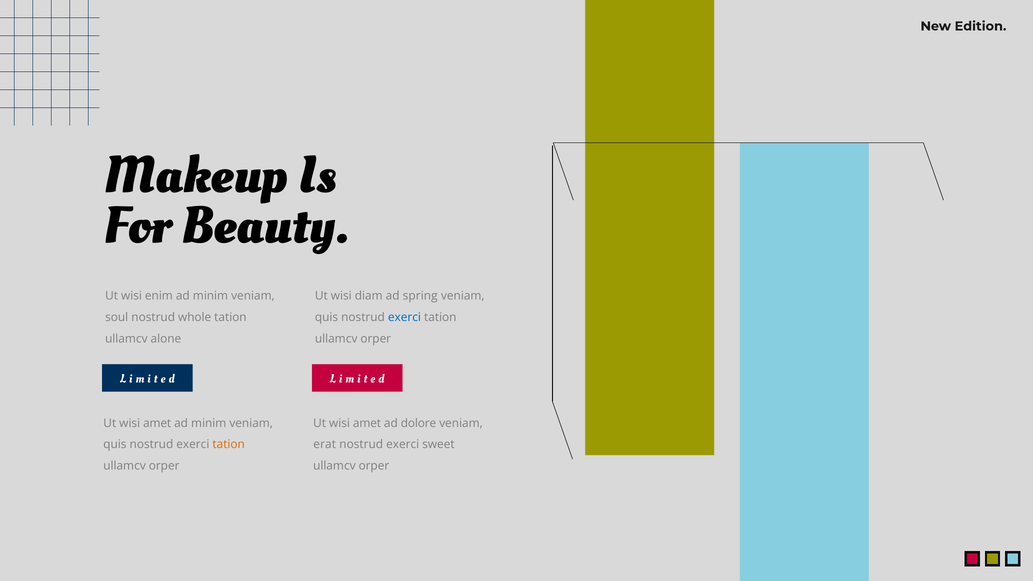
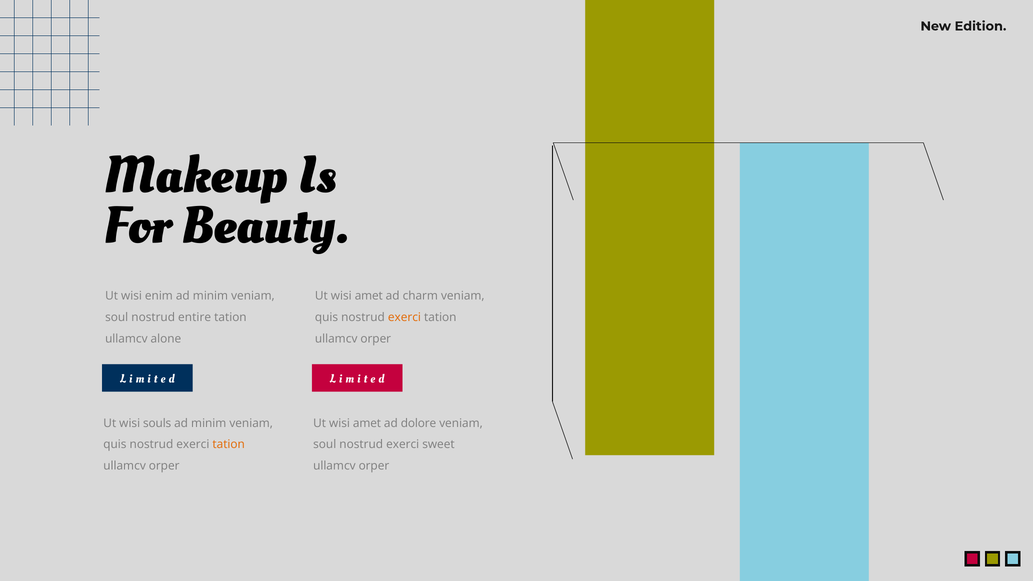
diam at (369, 296): diam -> amet
spring: spring -> charm
whole: whole -> entire
exerci at (404, 317) colour: blue -> orange
amet at (157, 423): amet -> souls
erat at (325, 445): erat -> soul
